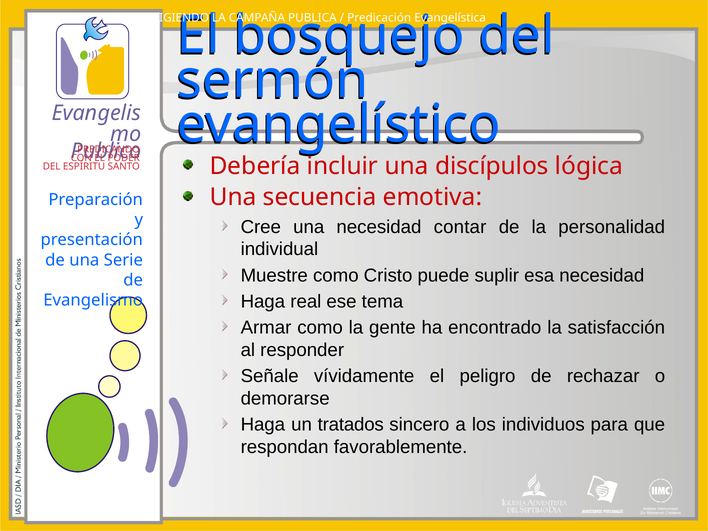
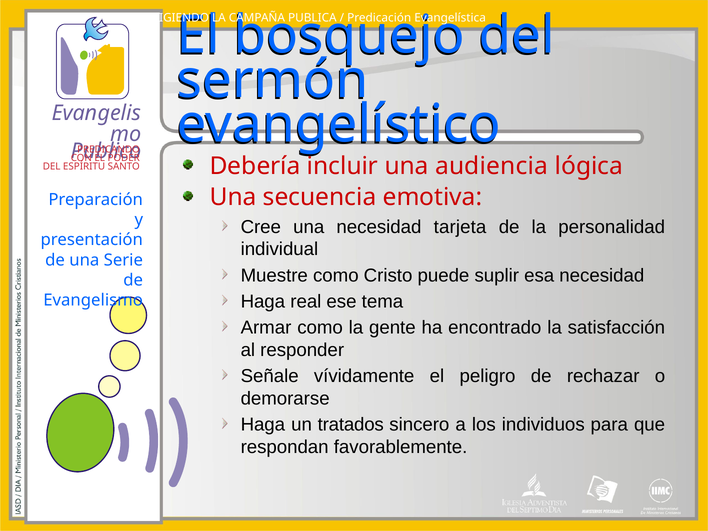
discípulos: discípulos -> audiencia
contar: contar -> tarjeta
